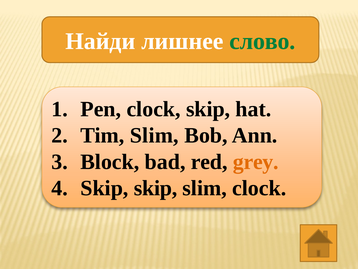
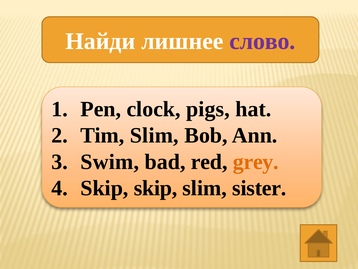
слово colour: green -> purple
clock skip: skip -> pigs
Block: Block -> Swim
slim clock: clock -> sister
